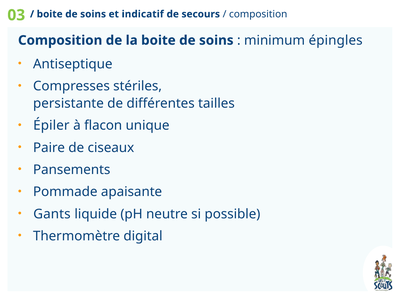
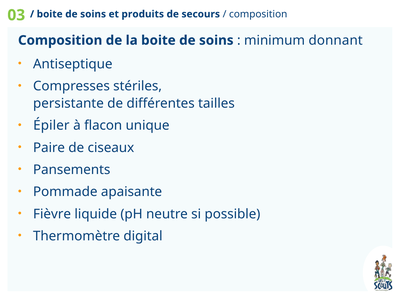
indicatif: indicatif -> produits
épingles: épingles -> donnant
Gants: Gants -> Fièvre
